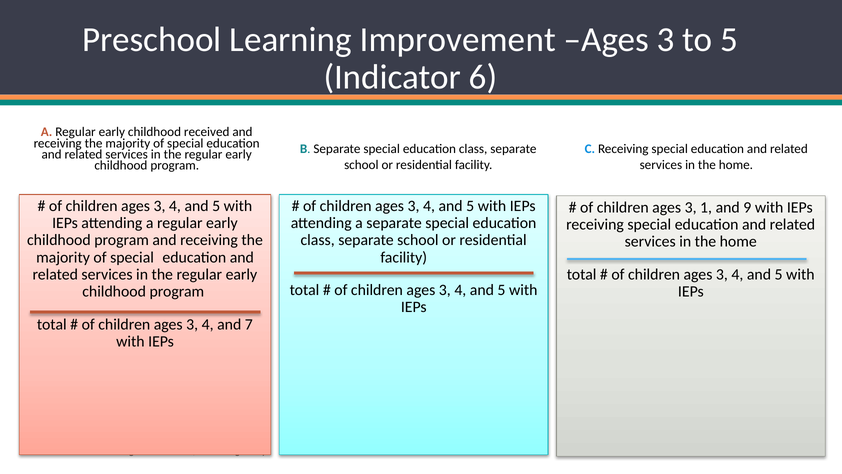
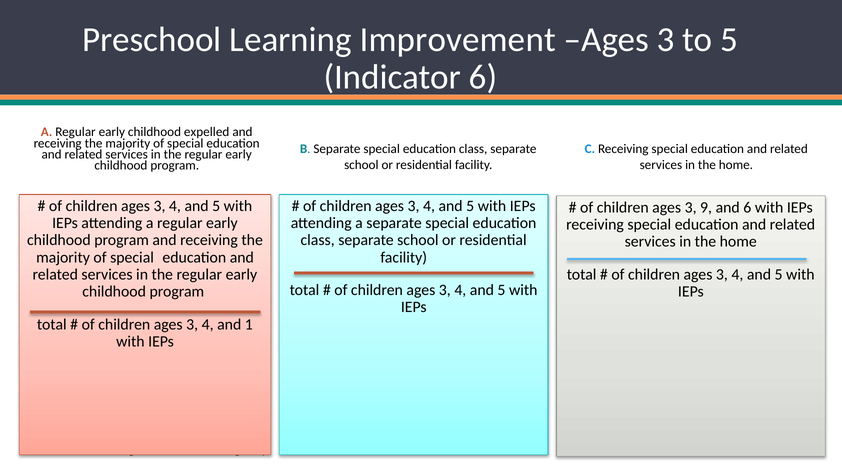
received: received -> expelled
1: 1 -> 9
and 9: 9 -> 6
7: 7 -> 1
